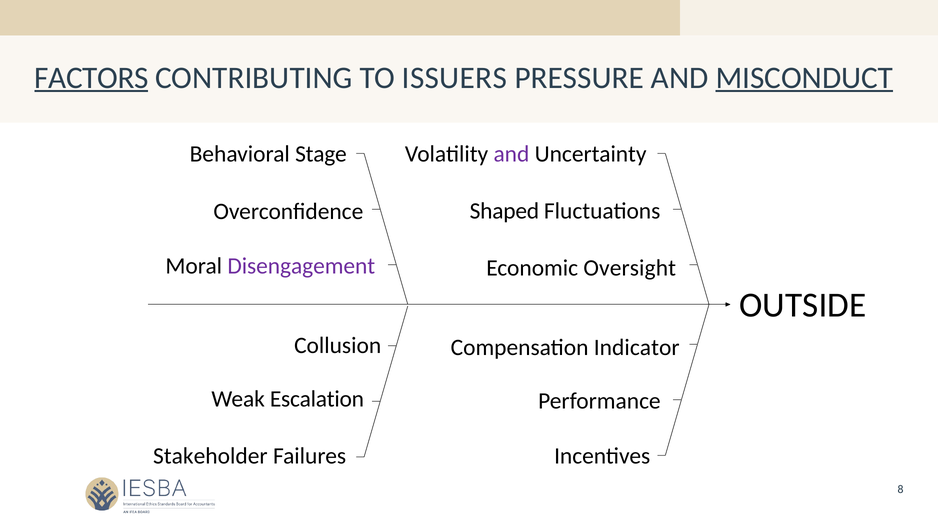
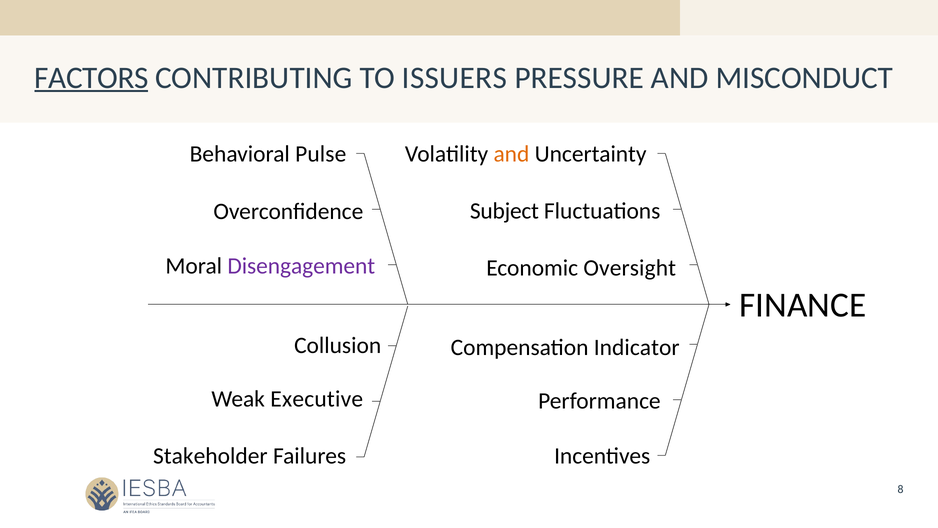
MISCONDUCT underline: present -> none
Stage: Stage -> Pulse
and at (511, 154) colour: purple -> orange
Shaped: Shaped -> Subject
OUTSIDE: OUTSIDE -> FINANCE
Escalation: Escalation -> Executive
